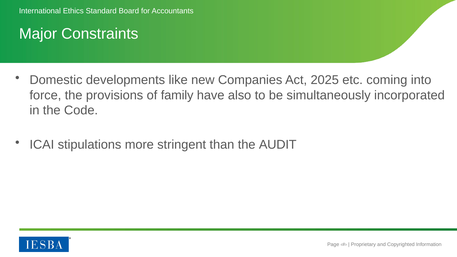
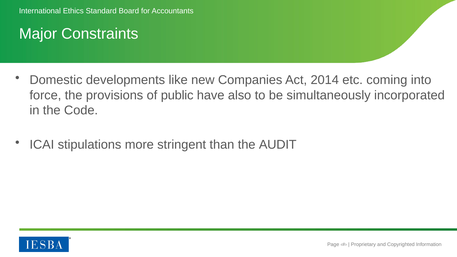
2025: 2025 -> 2014
family: family -> public
